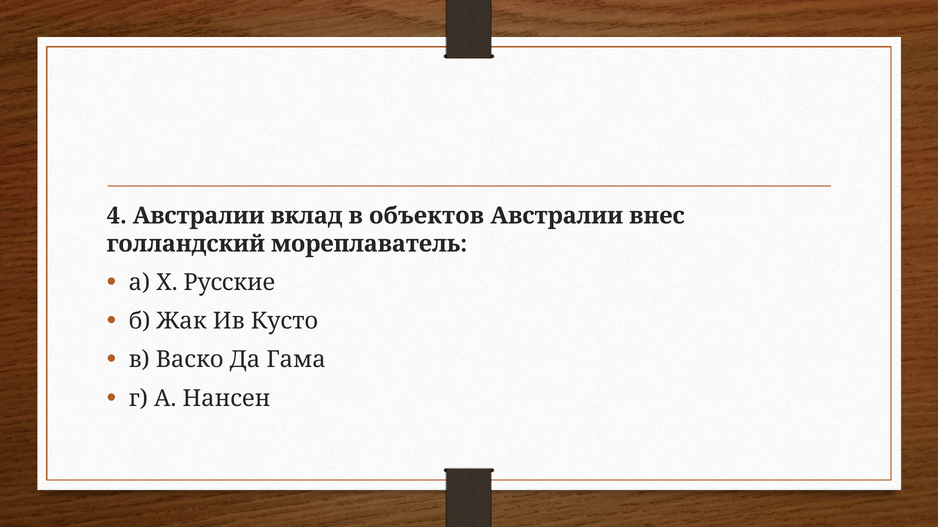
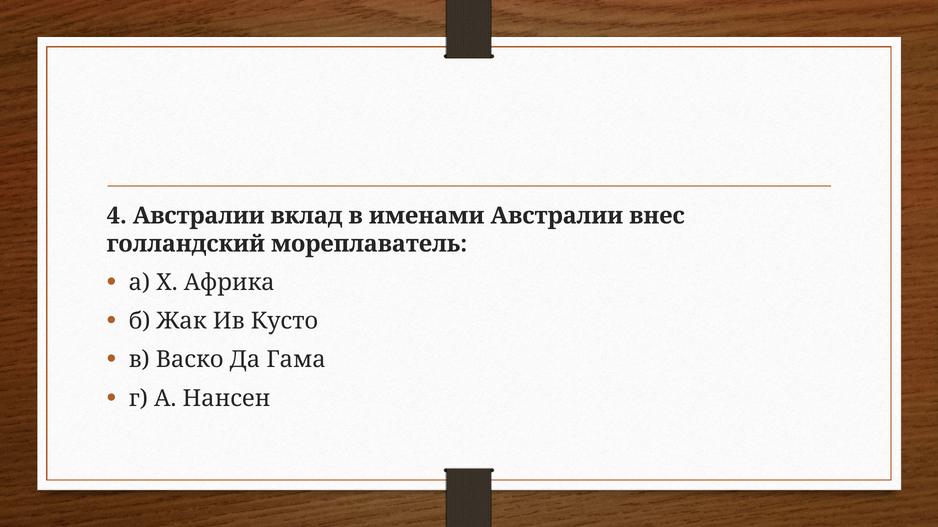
объектов: объектов -> именами
Русские: Русские -> Африка
